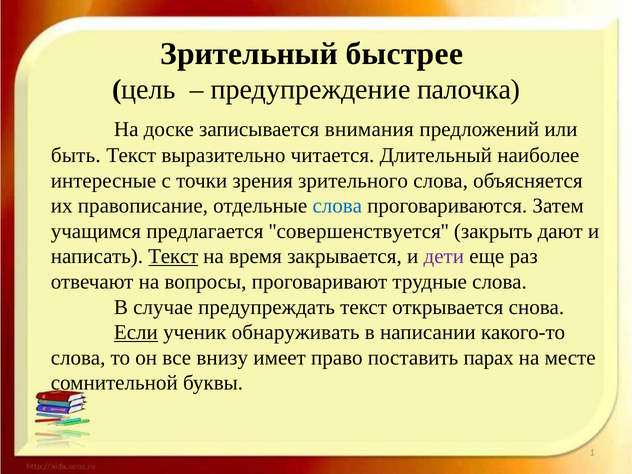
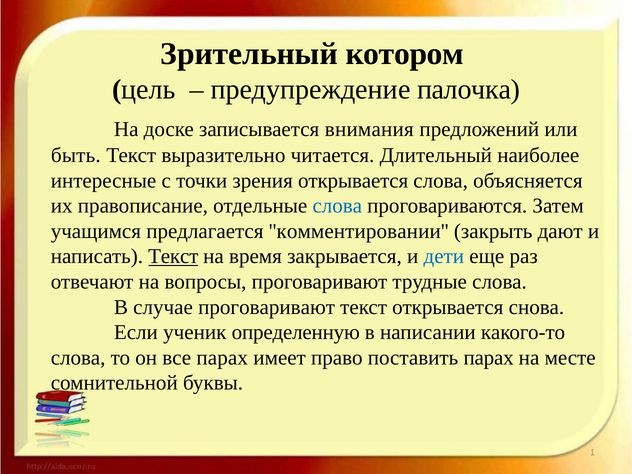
быстрее: быстрее -> котором
зрения зрительного: зрительного -> открывается
совершенствуется: совершенствуется -> комментировании
дети colour: purple -> blue
случае предупреждать: предупреждать -> проговаривают
Если underline: present -> none
обнаруживать: обнаруживать -> определенную
все внизу: внизу -> парах
